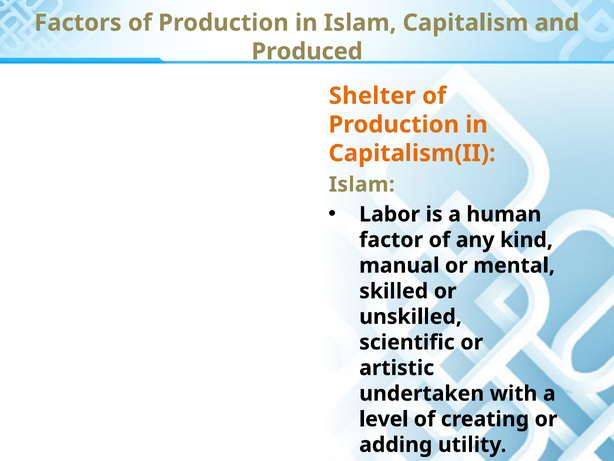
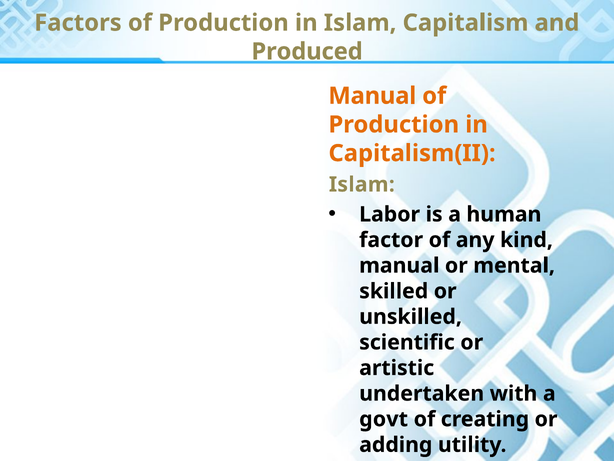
Shelter at (372, 96): Shelter -> Manual
level: level -> govt
